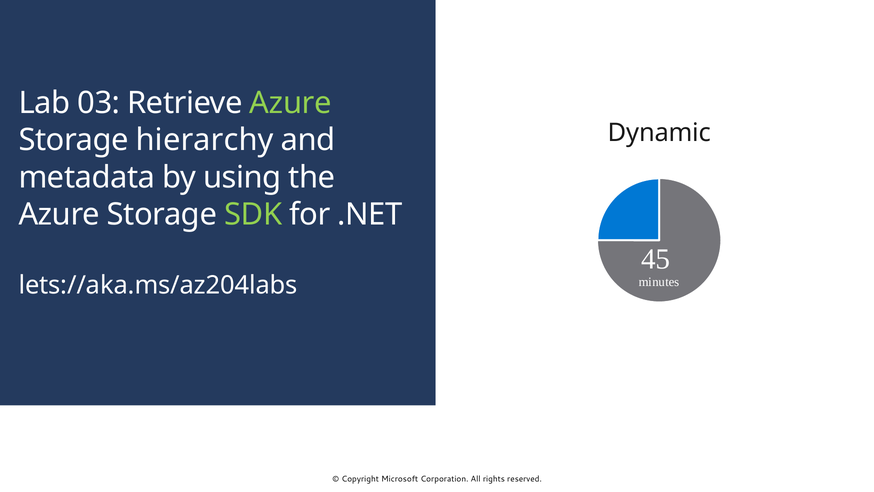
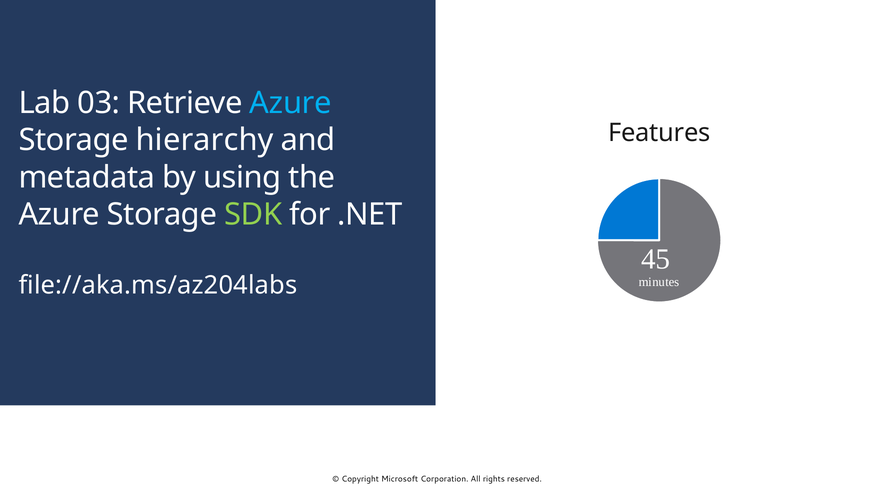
Azure at (291, 103) colour: light green -> light blue
Dynamic: Dynamic -> Features
lets://aka.ms/az204labs: lets://aka.ms/az204labs -> file://aka.ms/az204labs
